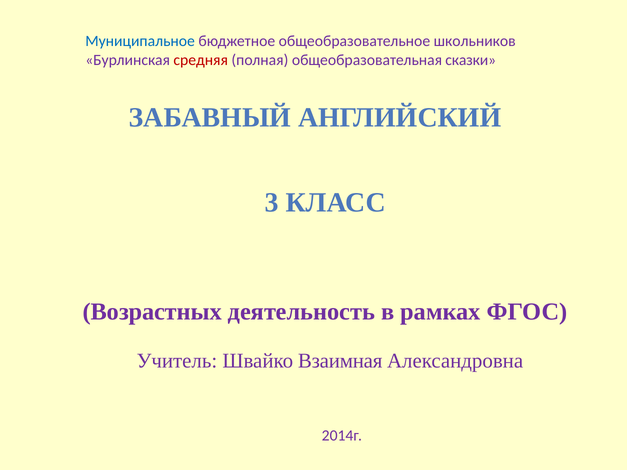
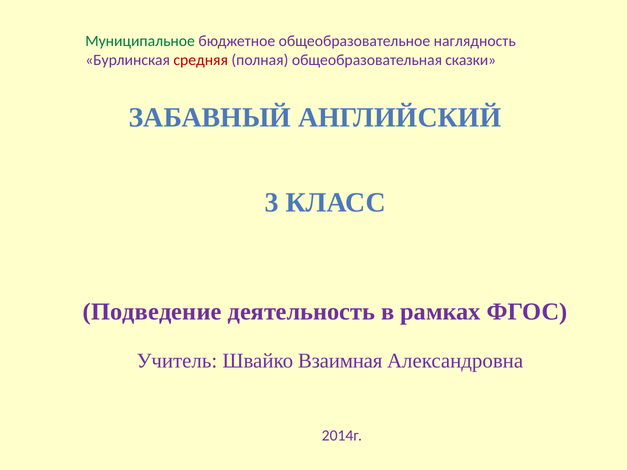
Муниципальное colour: blue -> green
школьников: школьников -> наглядность
Возрастных: Возрастных -> Подведение
